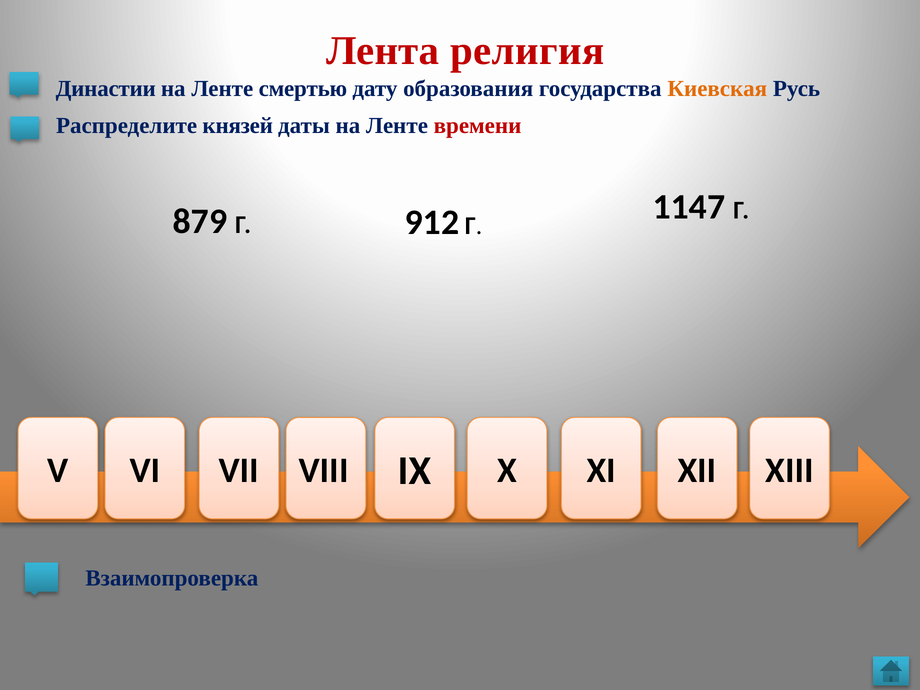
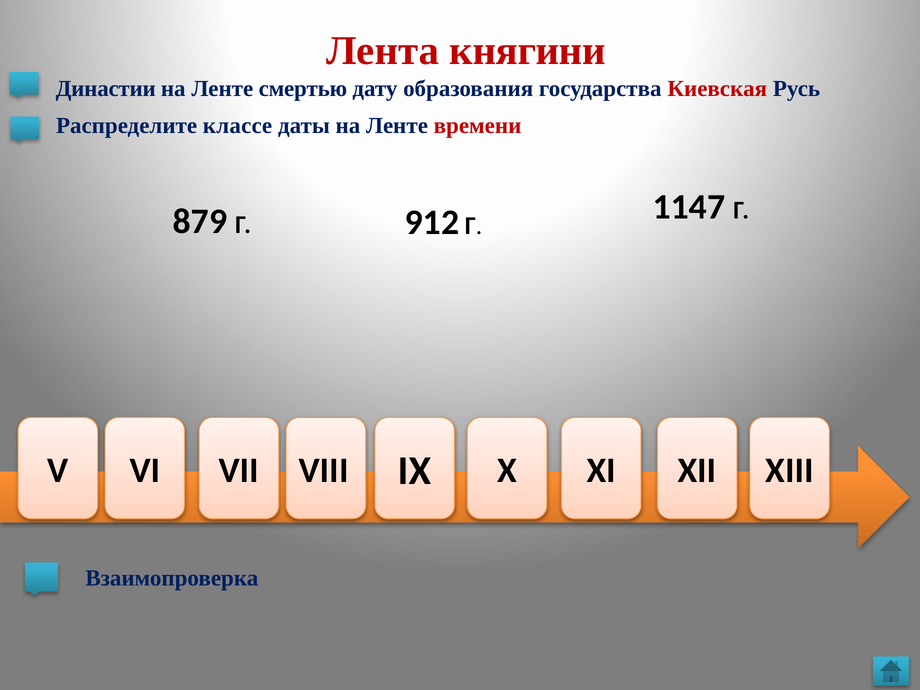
религия: религия -> княгини
Киевская colour: orange -> red
князей: князей -> классе
